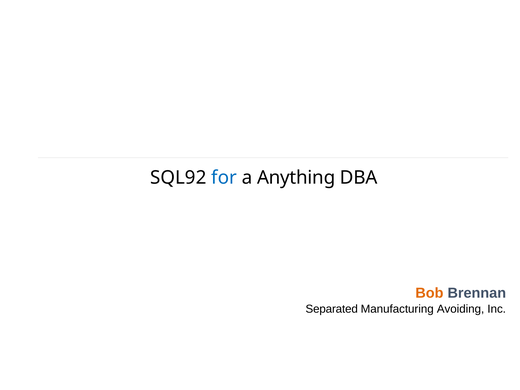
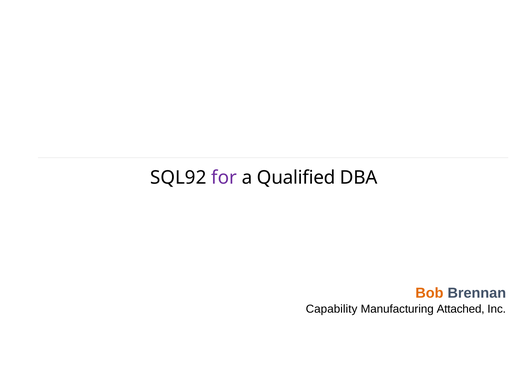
for colour: blue -> purple
Anything: Anything -> Qualified
Separated: Separated -> Capability
Avoiding: Avoiding -> Attached
